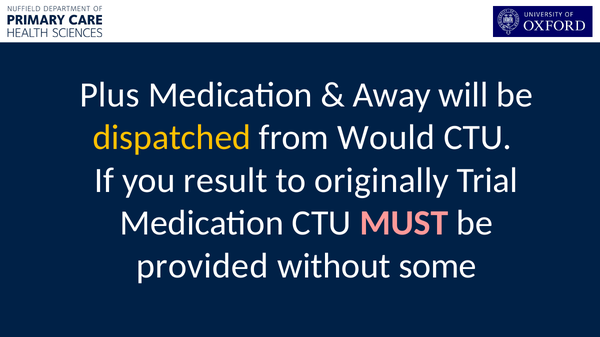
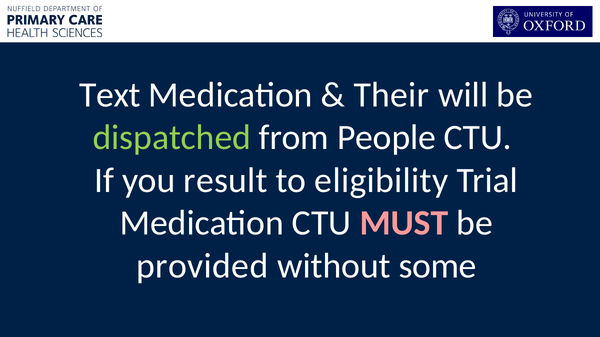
Plus: Plus -> Text
Away: Away -> Their
dispatched colour: yellow -> light green
Would: Would -> People
originally: originally -> eligibility
